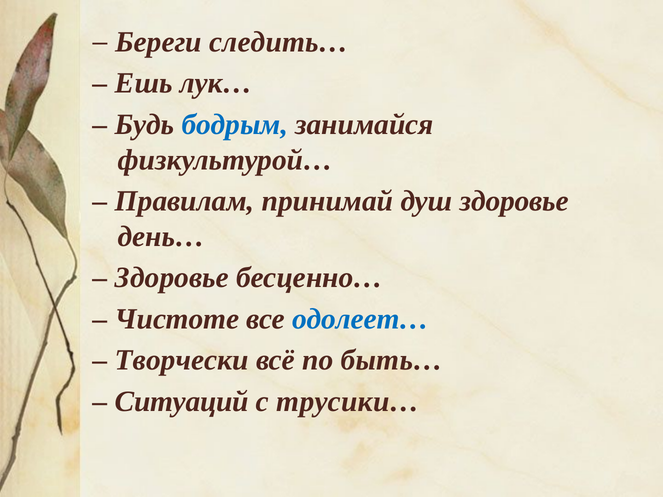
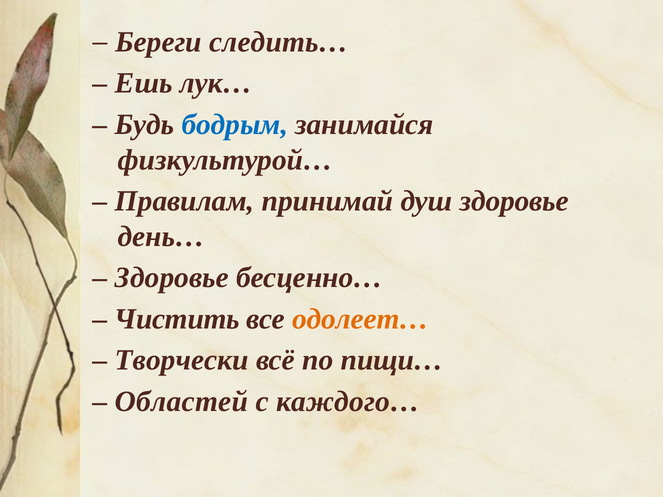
Чистоте: Чистоте -> Чистить
одолеет… colour: blue -> orange
быть…: быть… -> пищи…
Ситуаций: Ситуаций -> Областей
трусики…: трусики… -> каждого…
